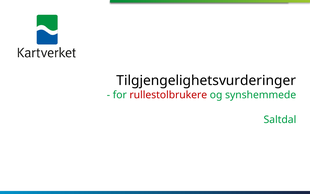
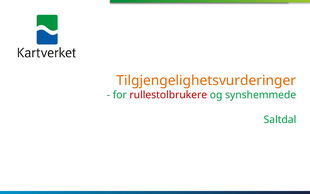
Tilgjengelighetsvurderinger colour: black -> orange
